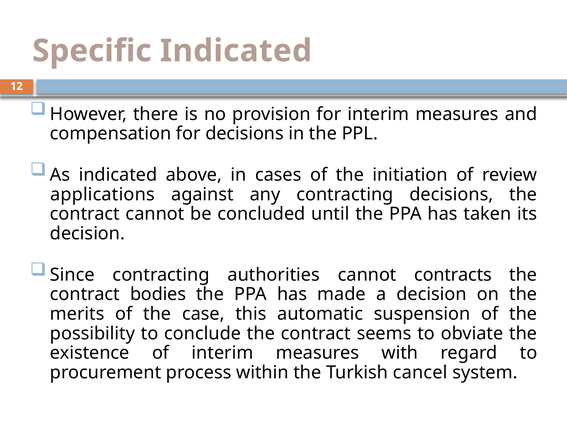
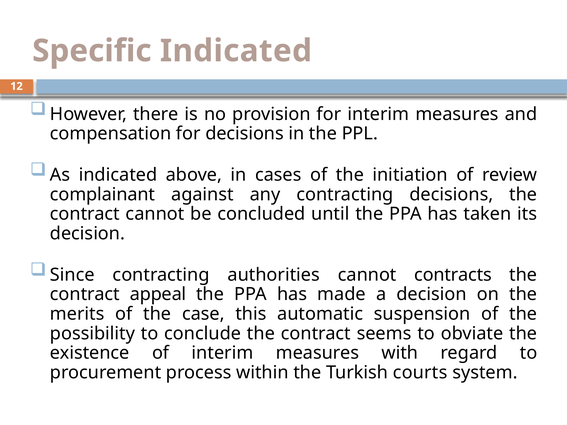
applications: applications -> complainant
bodies: bodies -> appeal
cancel: cancel -> courts
